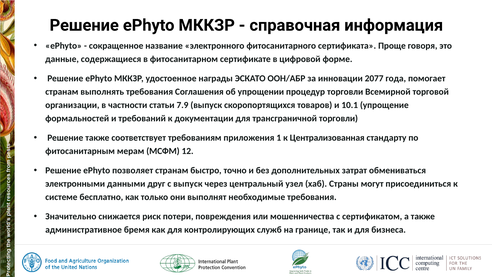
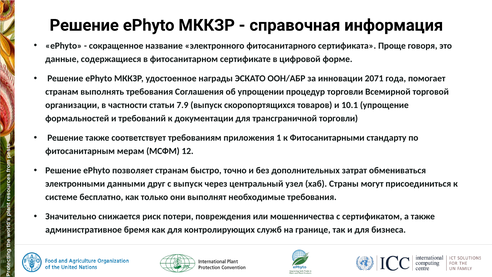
2077: 2077 -> 2071
Централизованная: Централизованная -> Фитосанитарными
